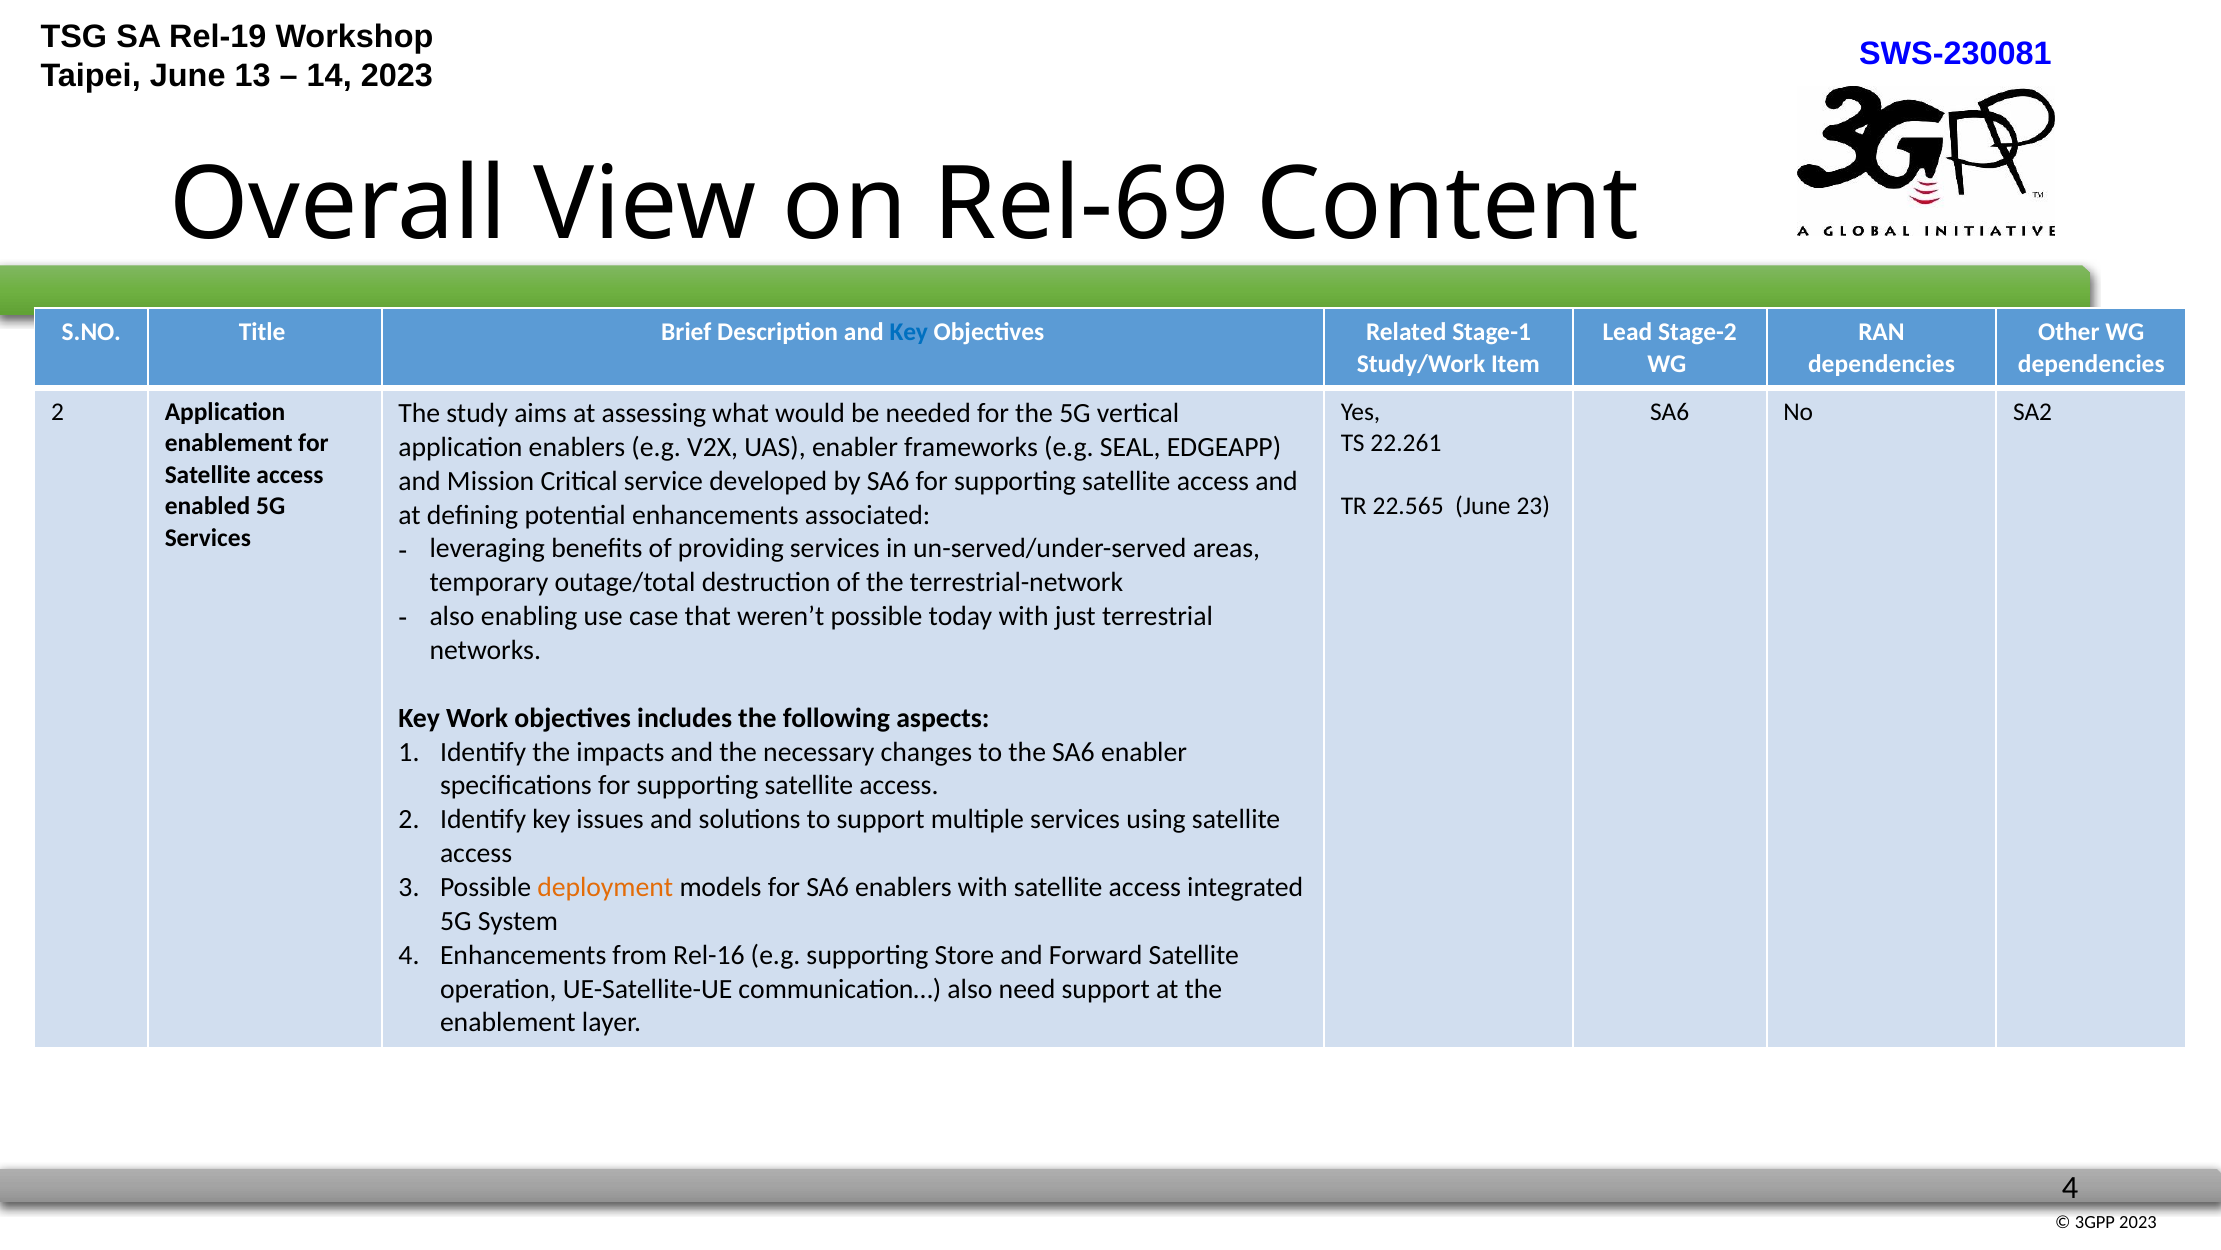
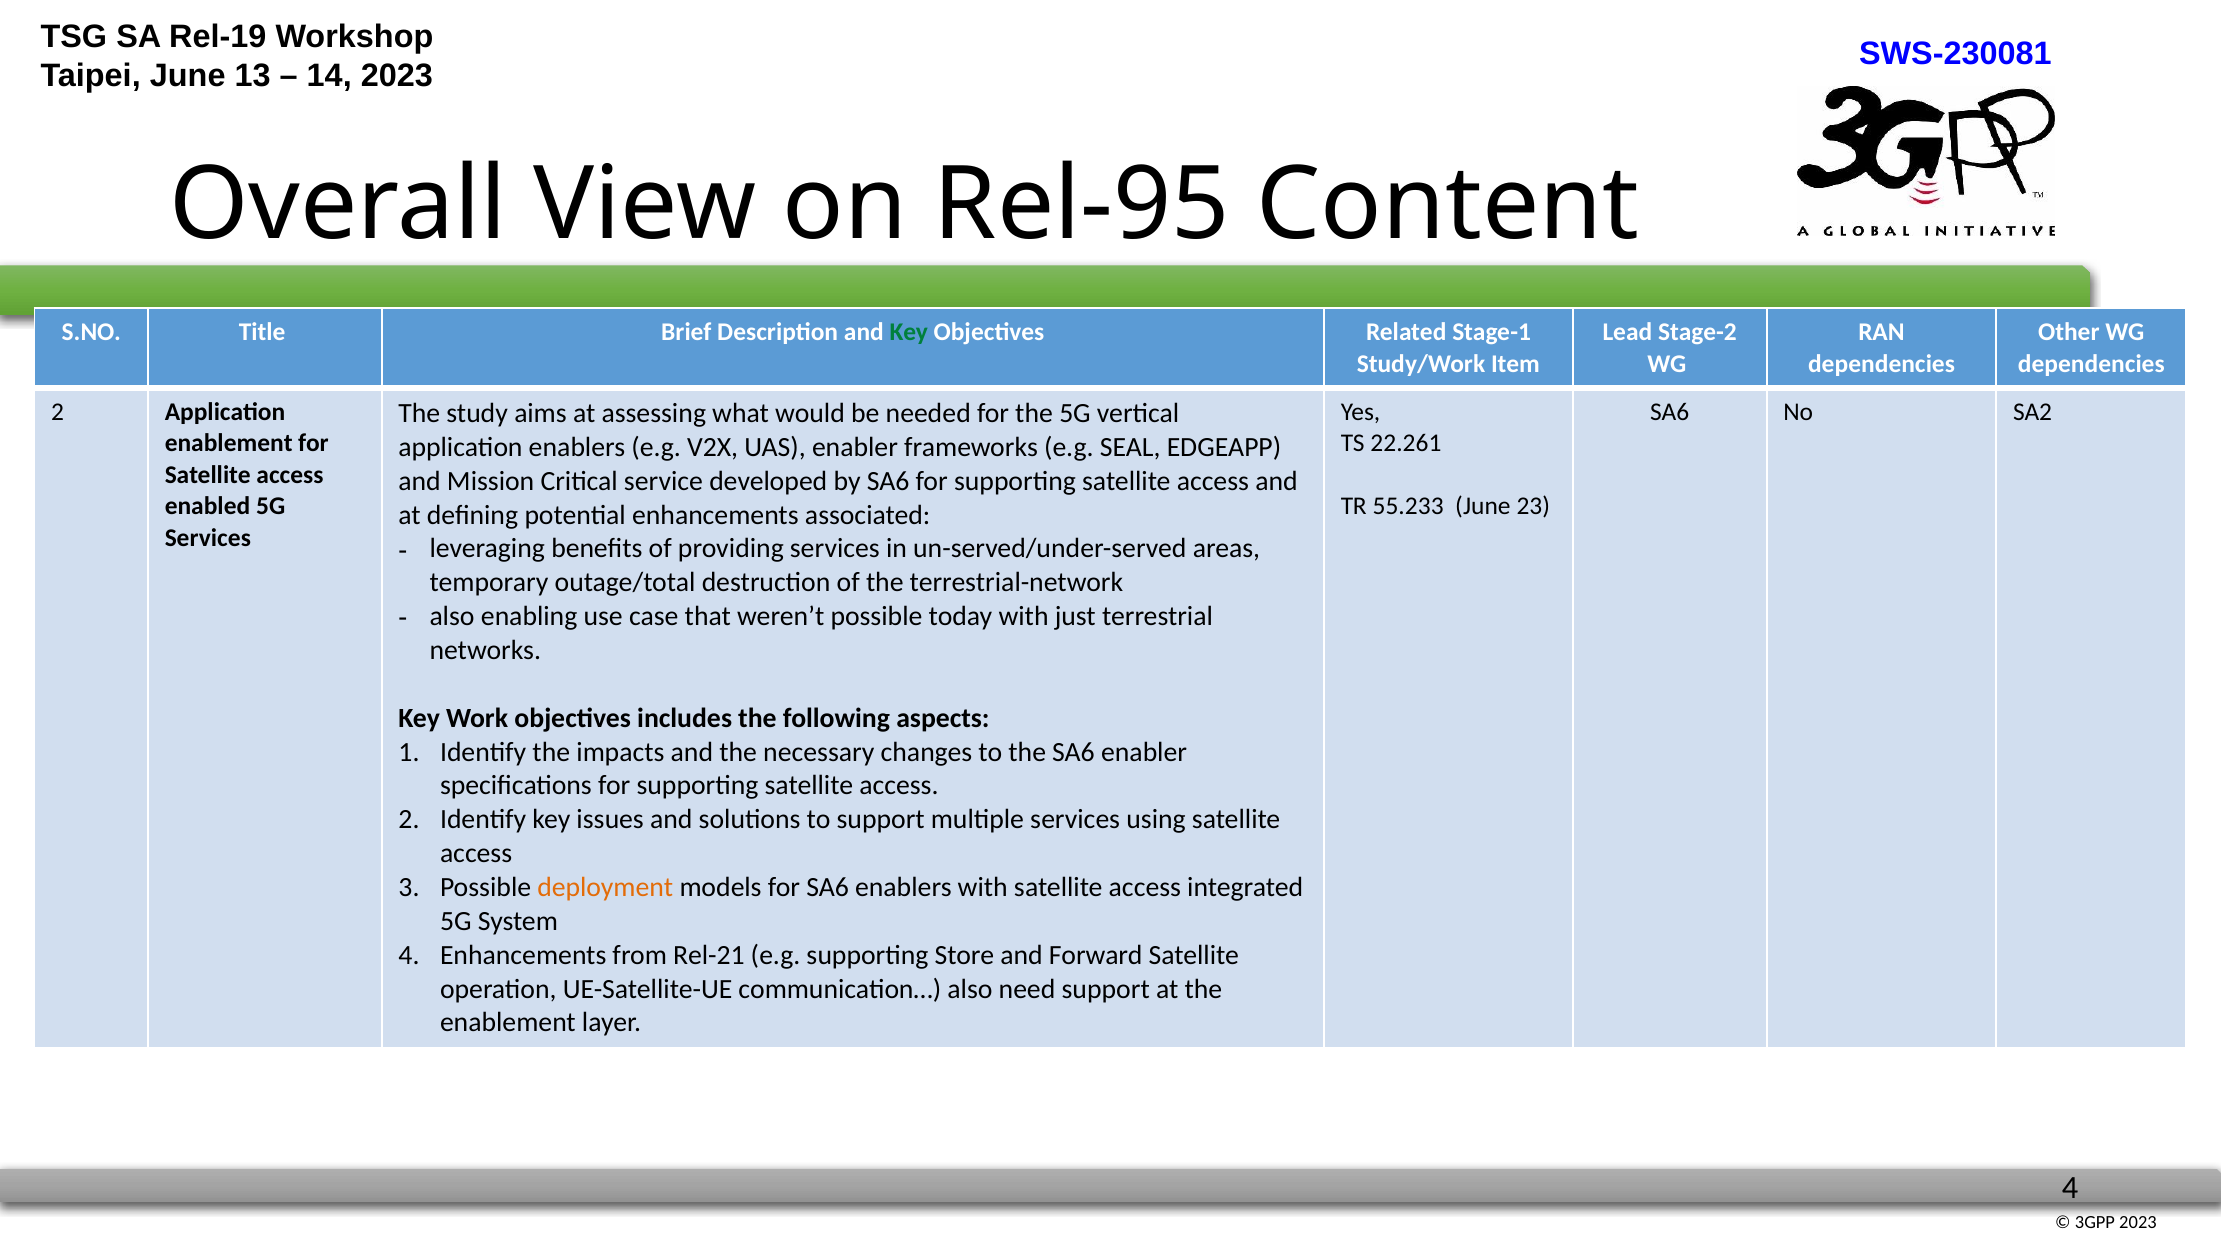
Rel-69: Rel-69 -> Rel-95
Key at (909, 332) colour: blue -> green
22.565: 22.565 -> 55.233
Rel-16: Rel-16 -> Rel-21
